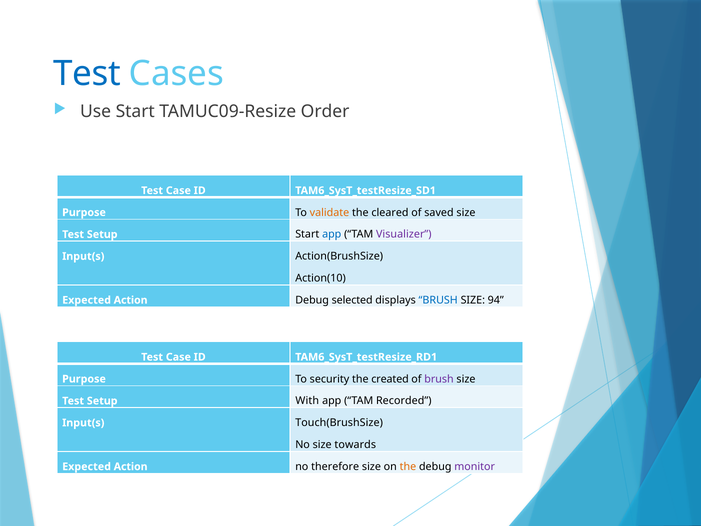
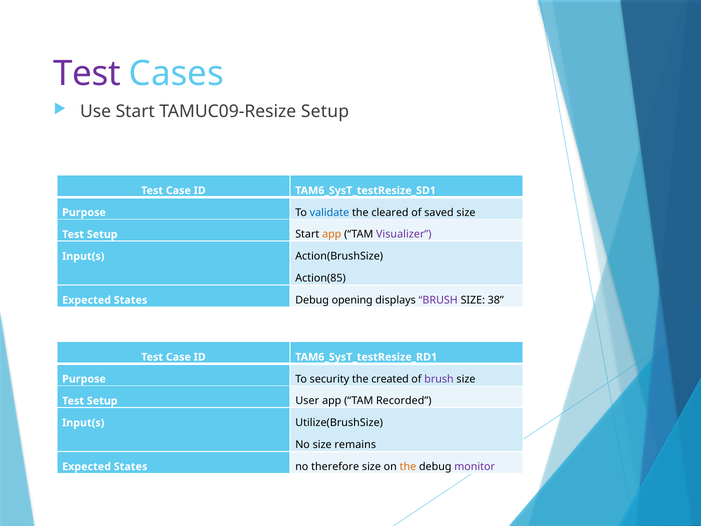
Test at (87, 74) colour: blue -> purple
TAMUC09-Resize Order: Order -> Setup
validate colour: orange -> blue
app at (332, 234) colour: blue -> orange
Action(10: Action(10 -> Action(85
Action at (131, 300): Action -> States
selected: selected -> opening
BRUSH at (438, 300) colour: blue -> purple
94: 94 -> 38
With: With -> User
Touch(BrushSize: Touch(BrushSize -> Utilize(BrushSize
towards: towards -> remains
Action at (131, 466): Action -> States
